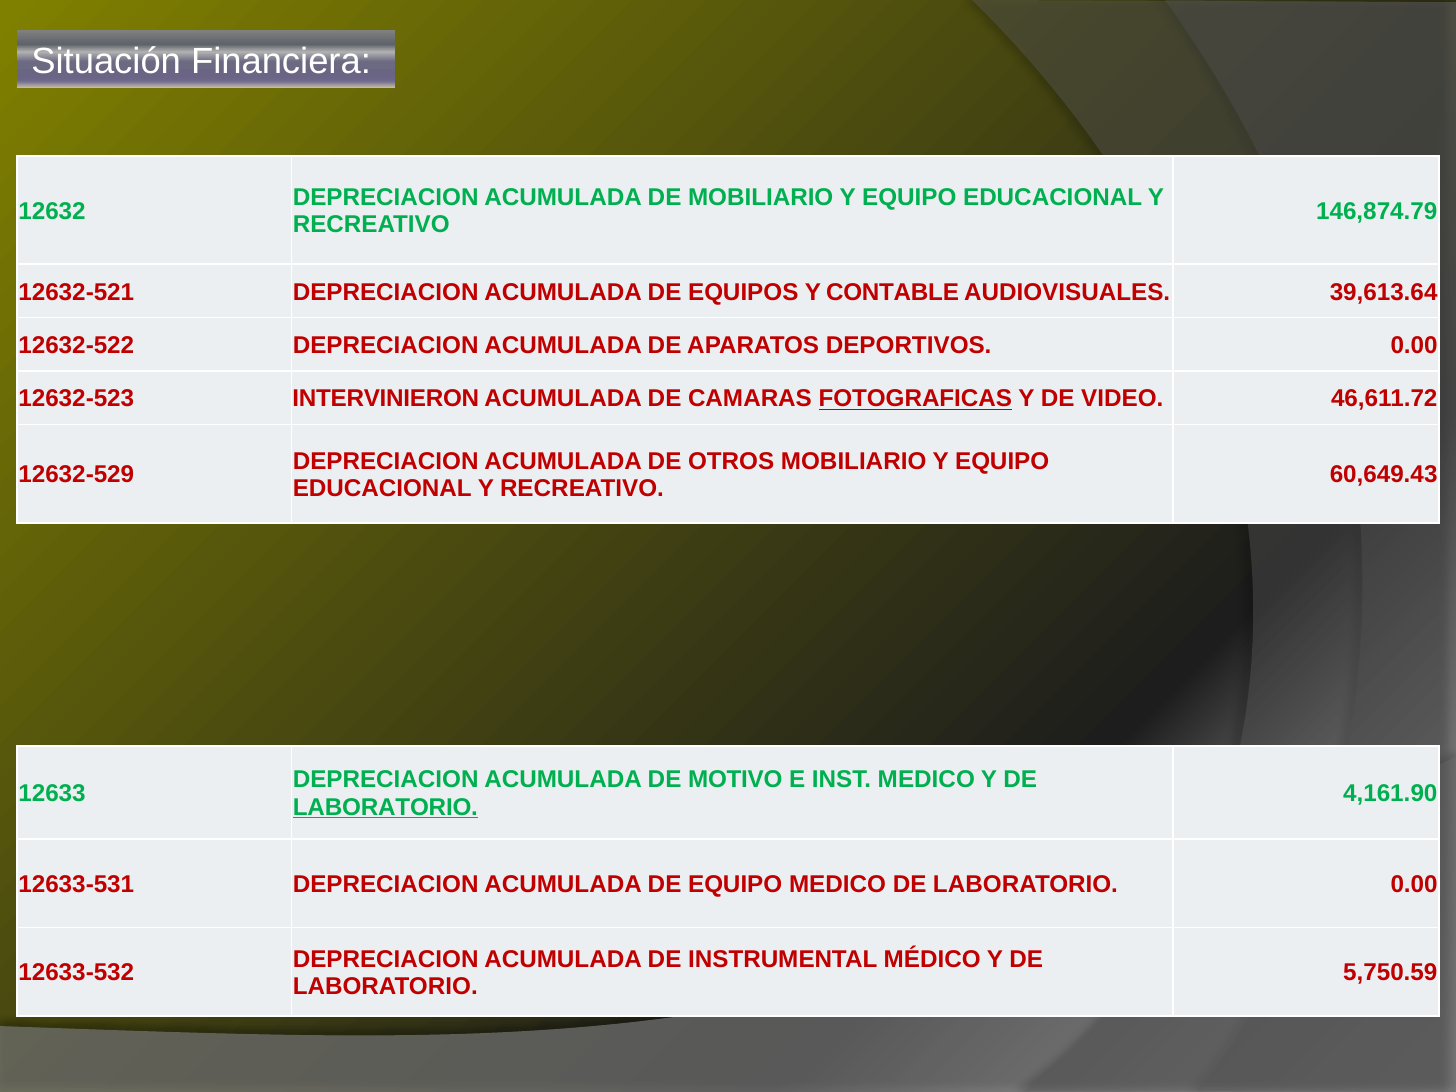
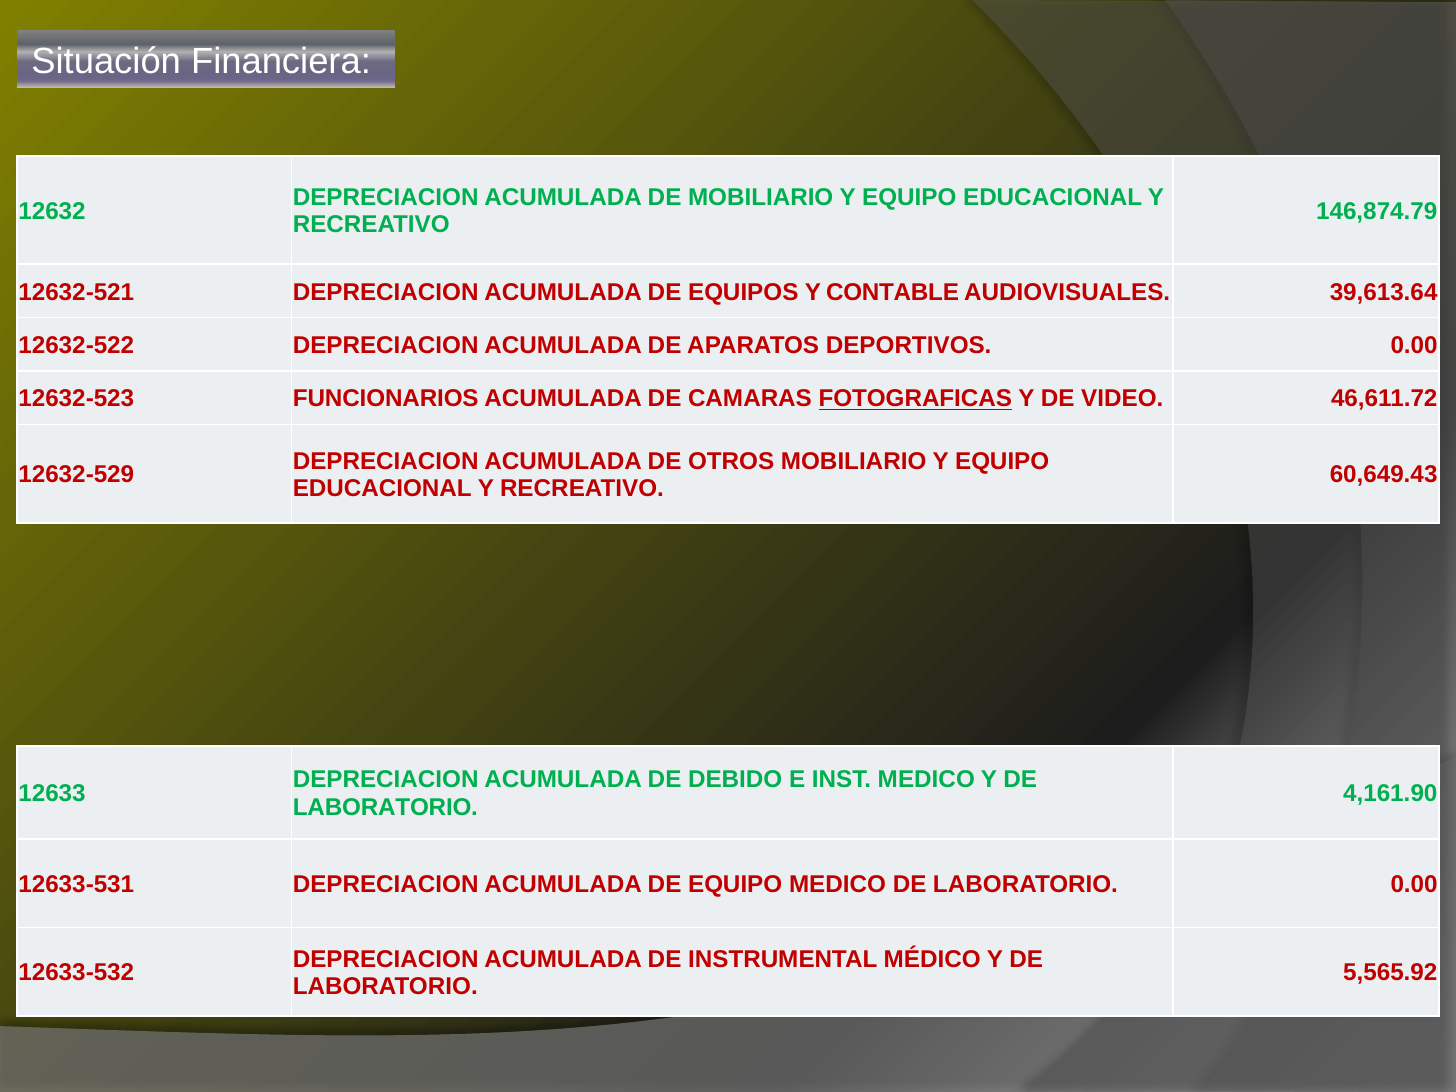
INTERVINIERON: INTERVINIERON -> FUNCIONARIOS
MOTIVO: MOTIVO -> DEBIDO
LABORATORIO at (385, 807) underline: present -> none
5,750.59: 5,750.59 -> 5,565.92
